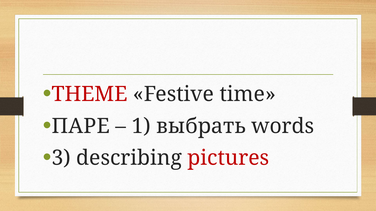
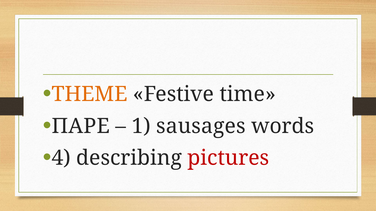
THEME colour: red -> orange
выбрать: выбрать -> sausages
3: 3 -> 4
